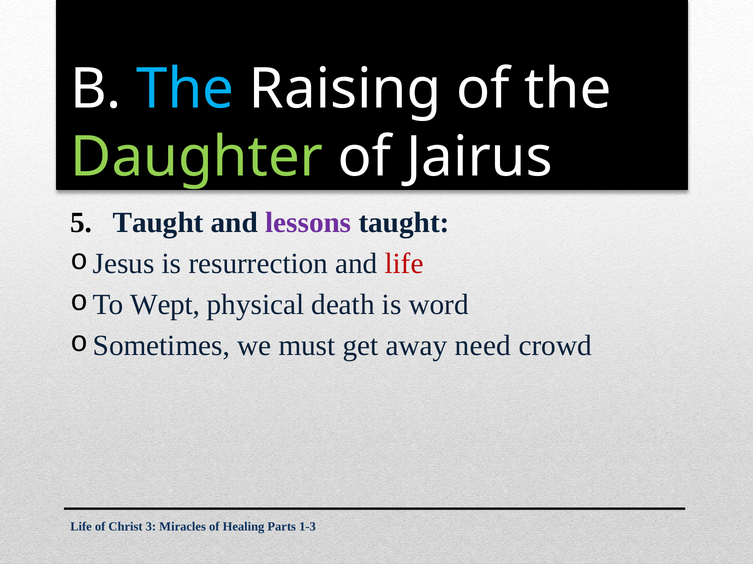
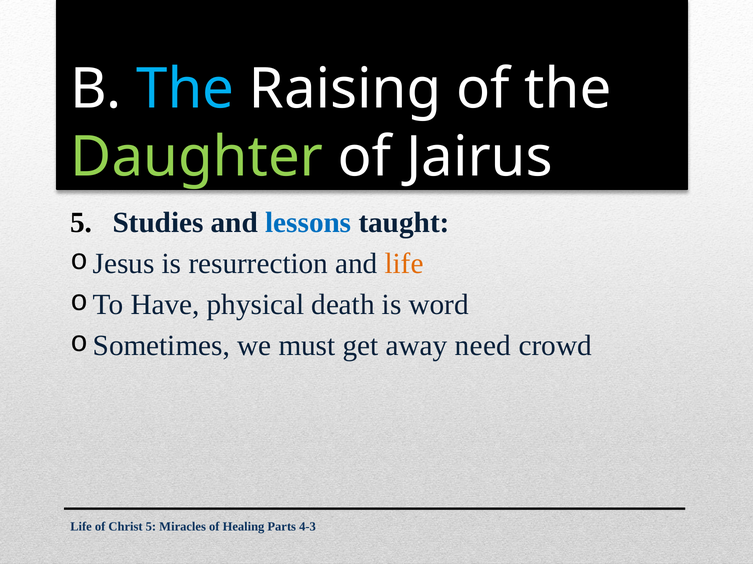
Taught at (158, 223): Taught -> Studies
lessons colour: purple -> blue
life at (404, 264) colour: red -> orange
Wept: Wept -> Have
Christ 3: 3 -> 5
1-3: 1-3 -> 4-3
